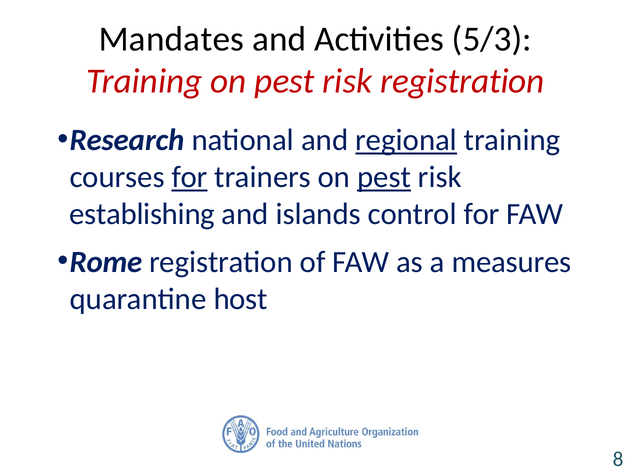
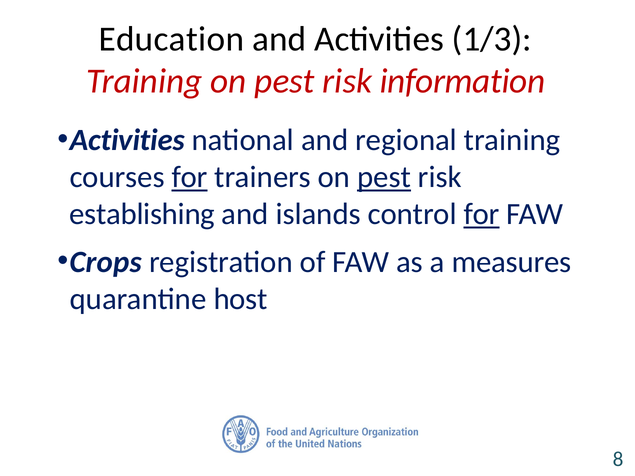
Mandates: Mandates -> Education
5/3: 5/3 -> 1/3
risk registration: registration -> information
Research at (127, 140): Research -> Activities
regional underline: present -> none
for at (482, 214) underline: none -> present
Rome: Rome -> Crops
